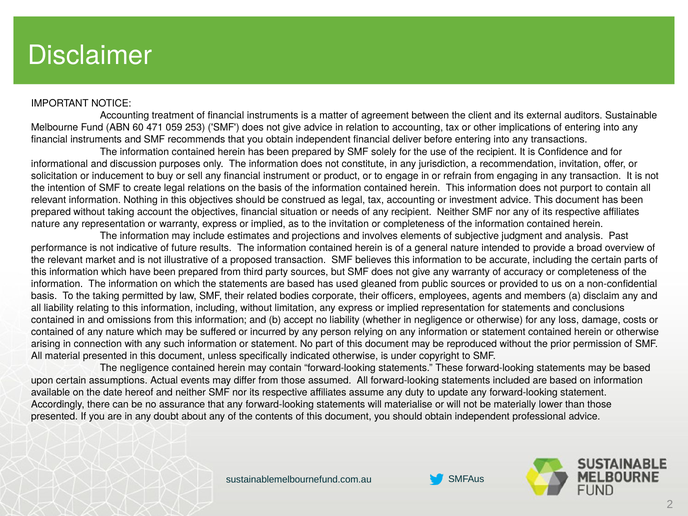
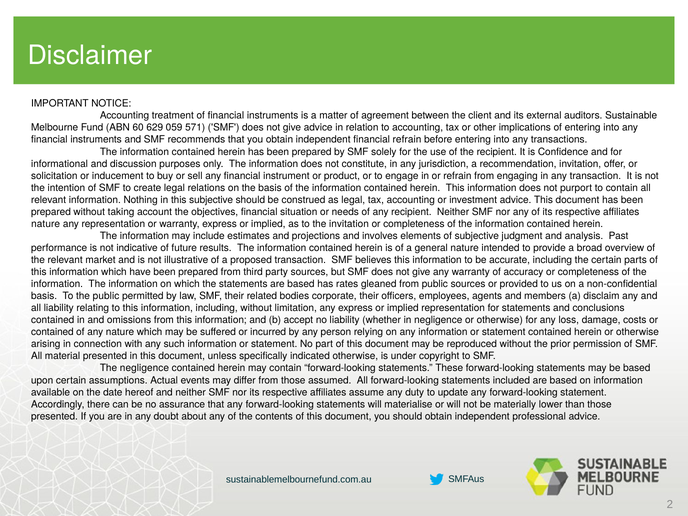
471: 471 -> 629
253: 253 -> 571
financial deliver: deliver -> refrain
this objectives: objectives -> subjective
used: used -> rates
the taking: taking -> public
